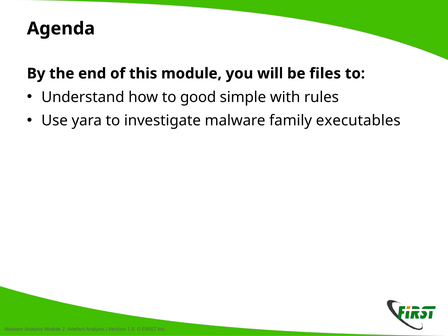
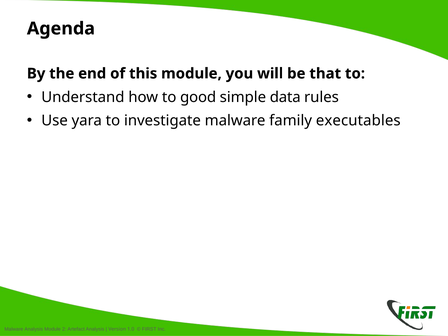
files: files -> that
with: with -> data
